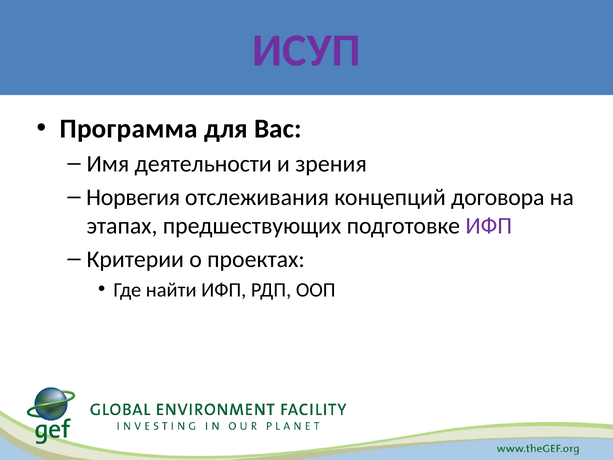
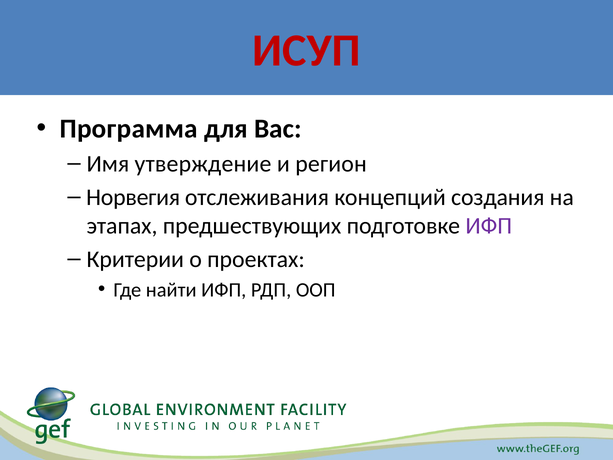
ИСУП colour: purple -> red
деятельности: деятельности -> утверждение
зрения: зрения -> регион
договора: договора -> создания
